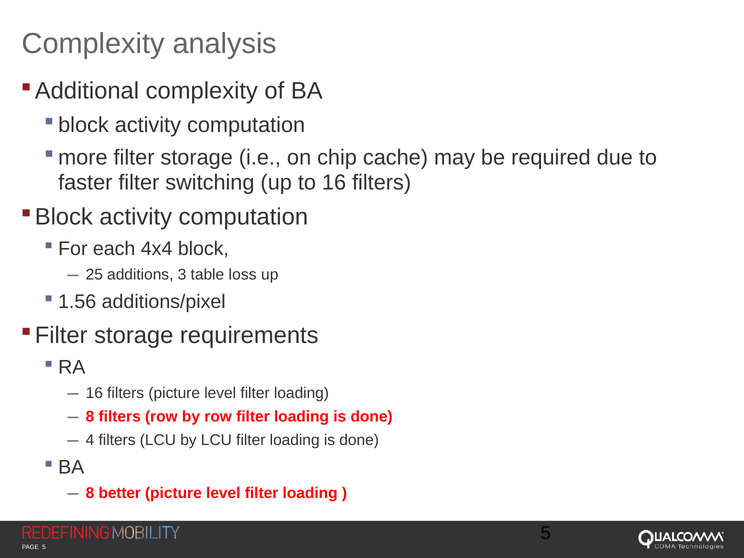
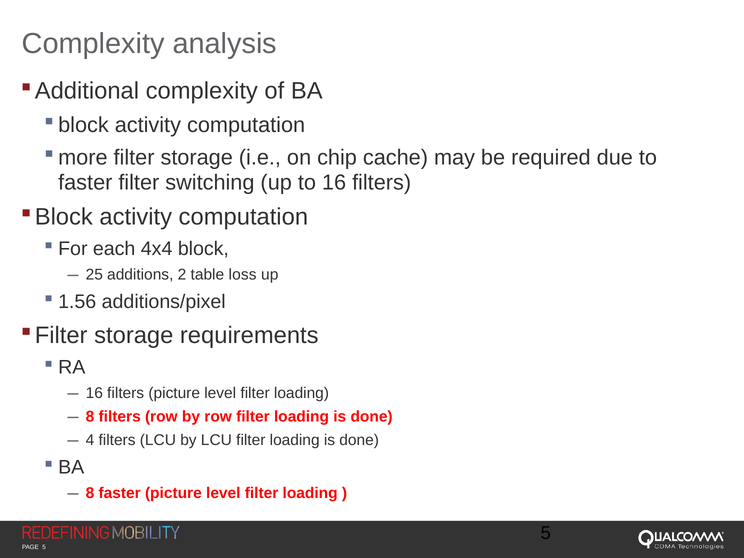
3: 3 -> 2
8 better: better -> faster
